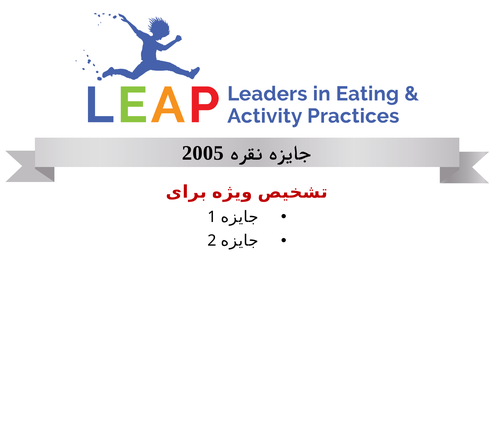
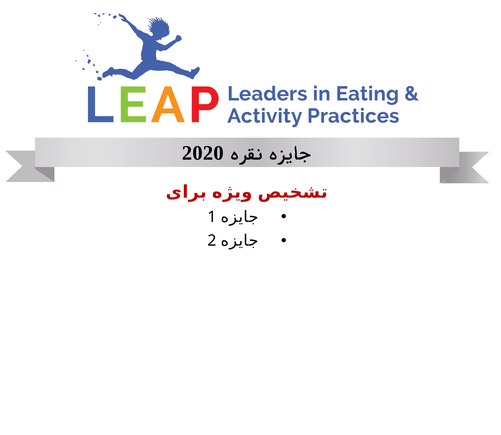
2005: 2005 -> 2020
